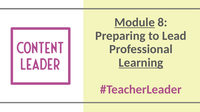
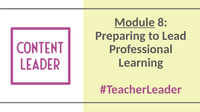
Learning underline: present -> none
